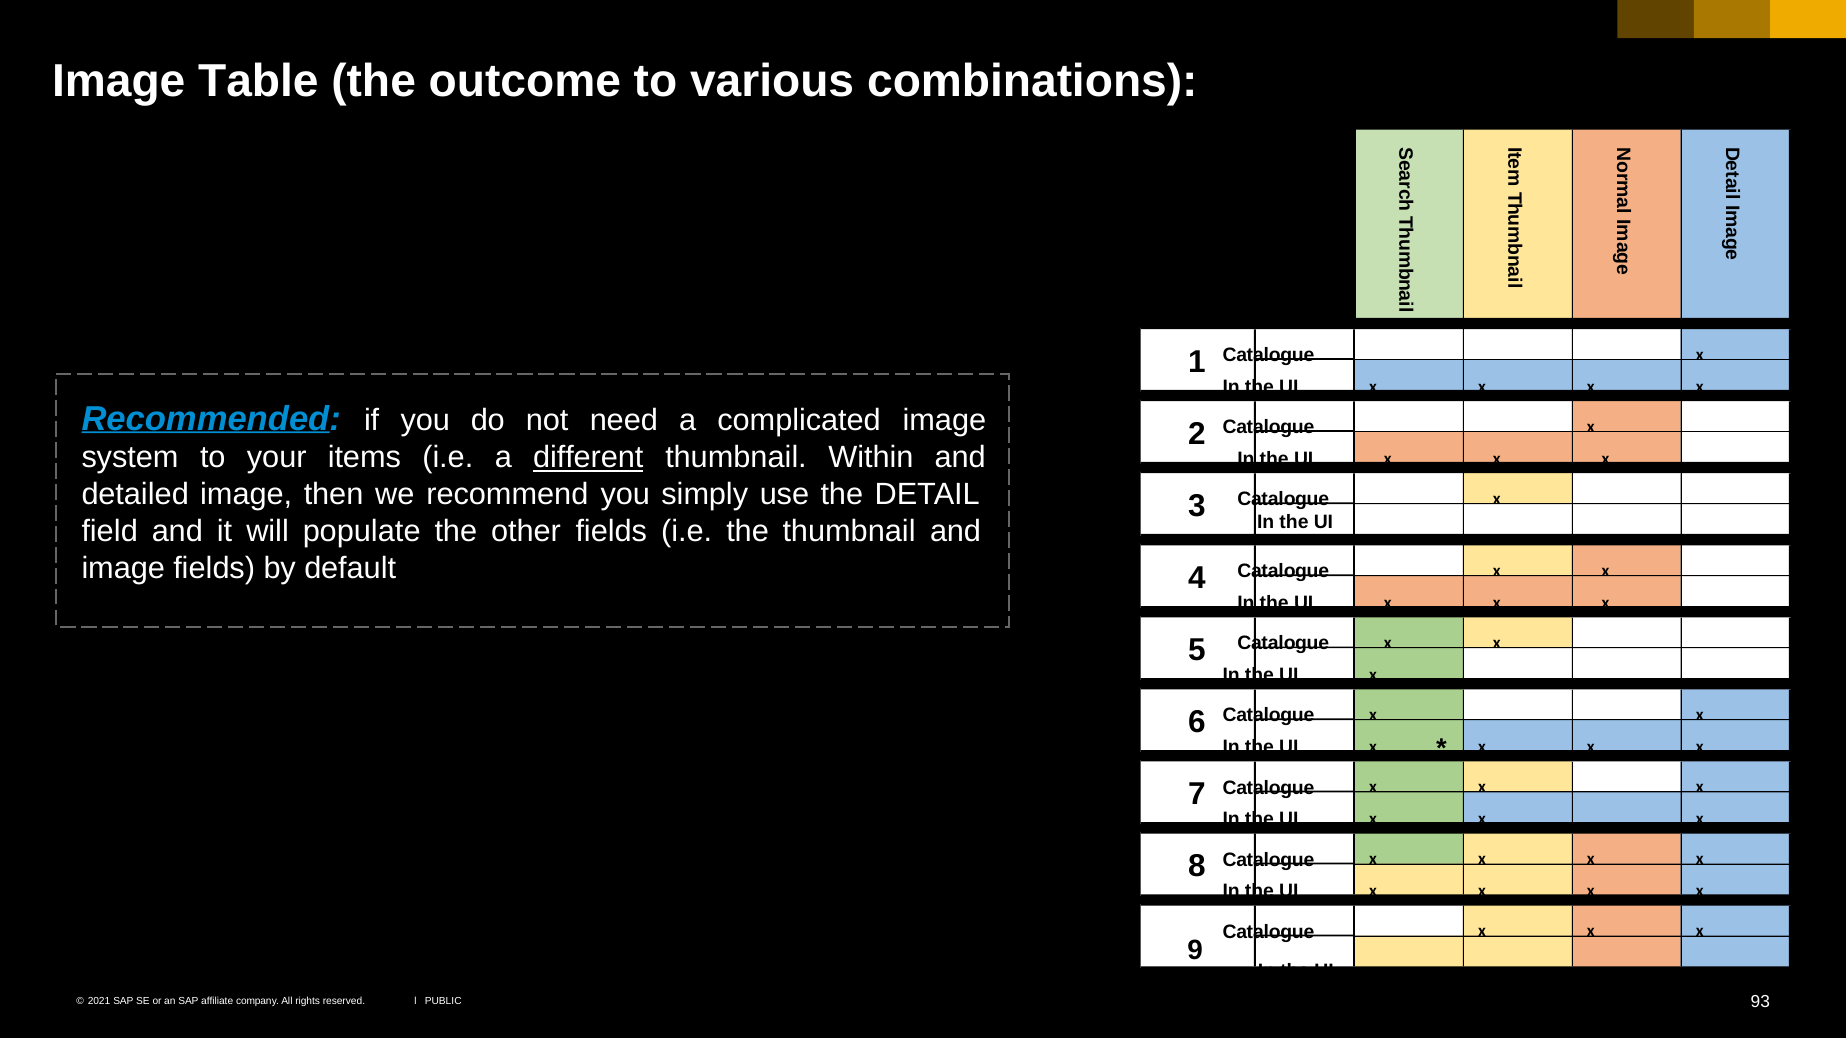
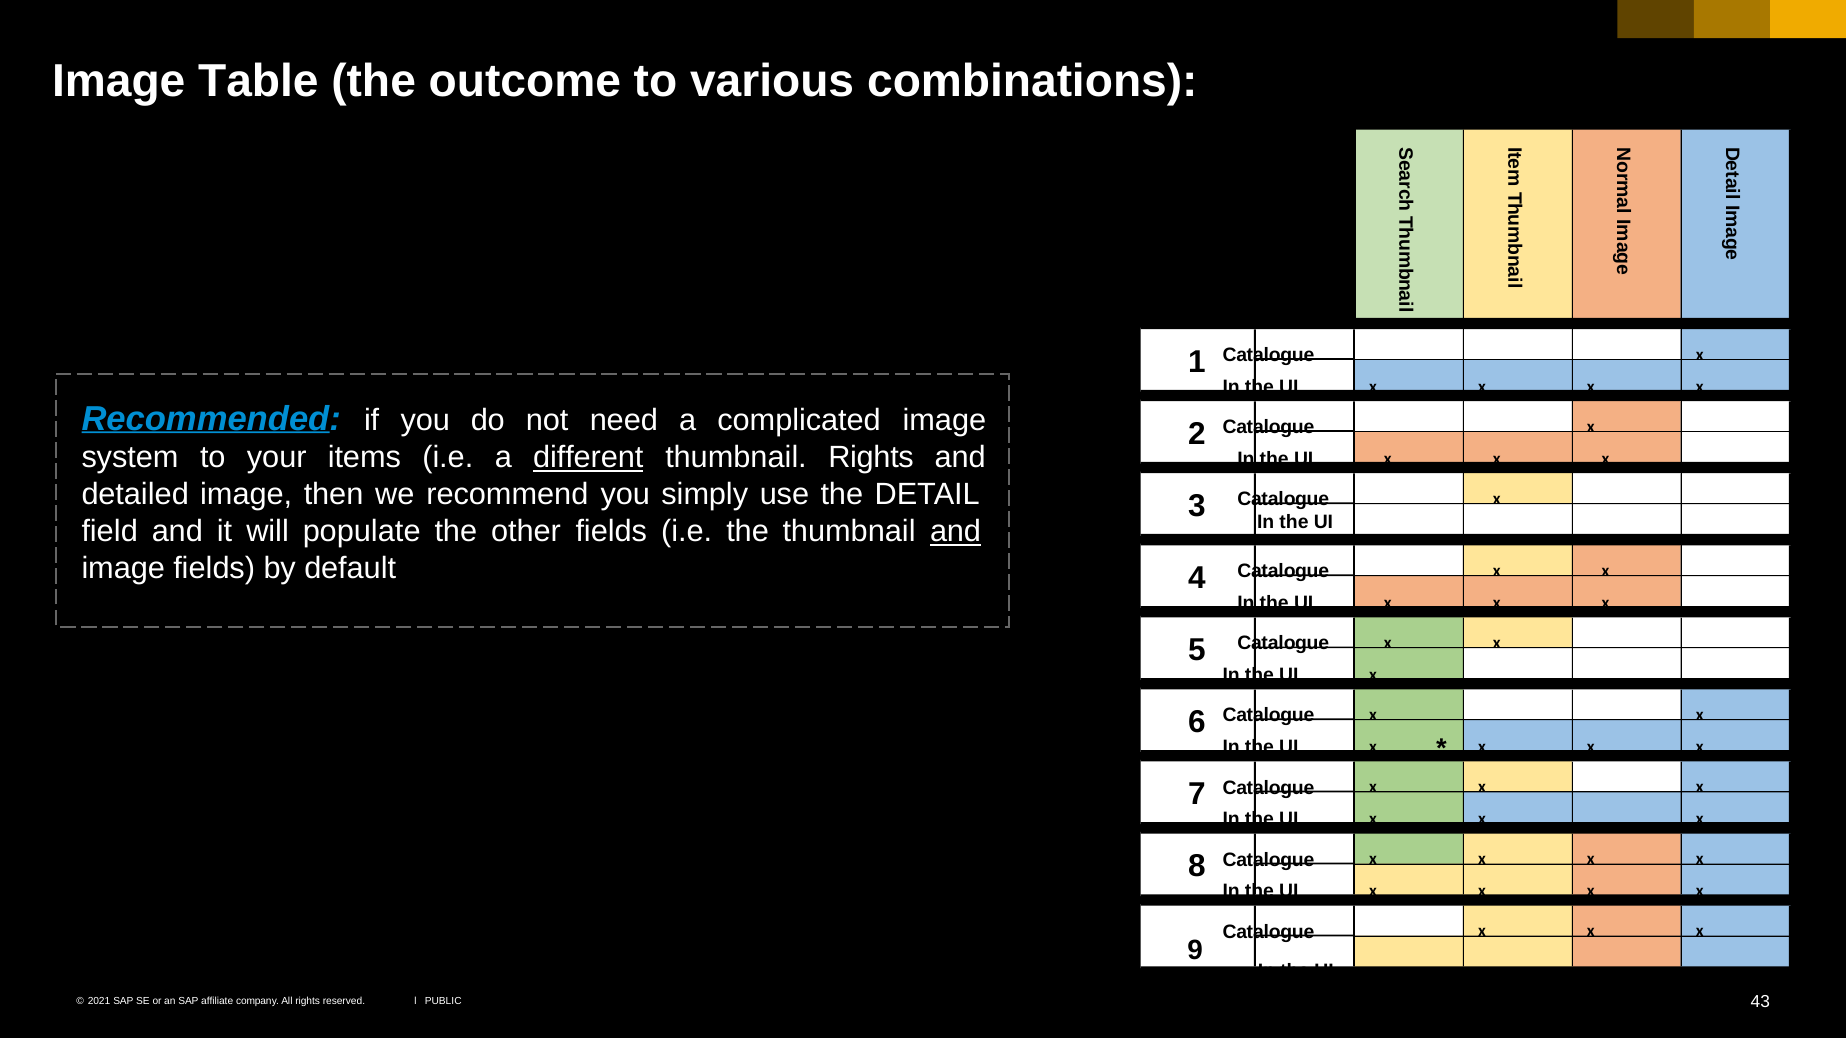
thumbnail Within: Within -> Rights
and at (956, 532) underline: none -> present
93: 93 -> 43
